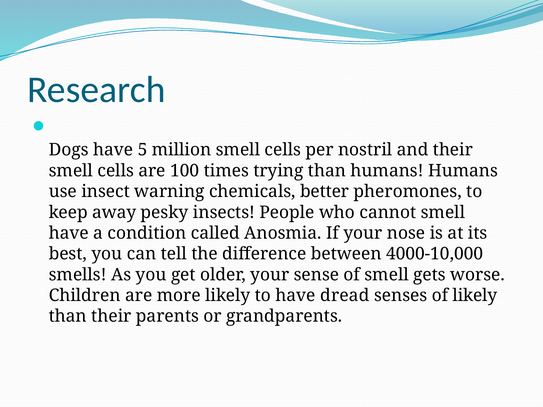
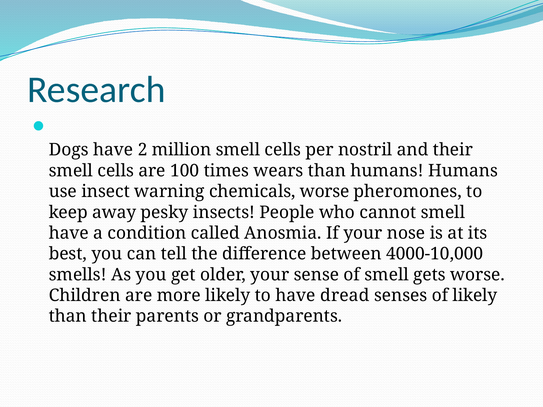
5: 5 -> 2
trying: trying -> wears
chemicals better: better -> worse
